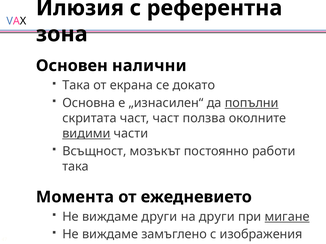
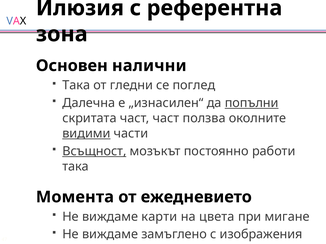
екрана: екрана -> гледни
докато: докато -> поглед
Основна: Основна -> Далечна
Всъщност underline: none -> present
виждаме други: други -> карти
на други: други -> цвета
мигане underline: present -> none
